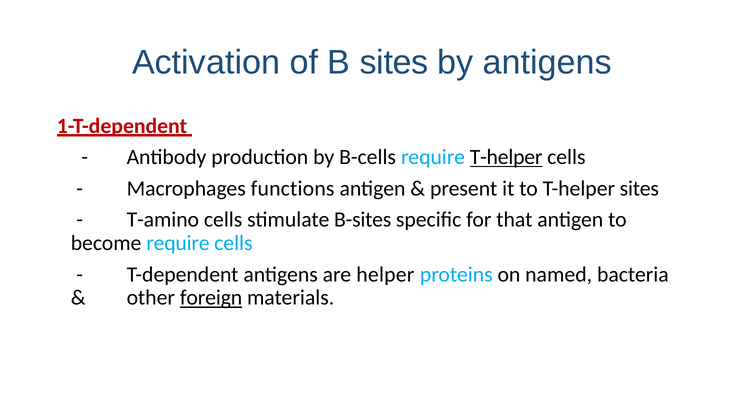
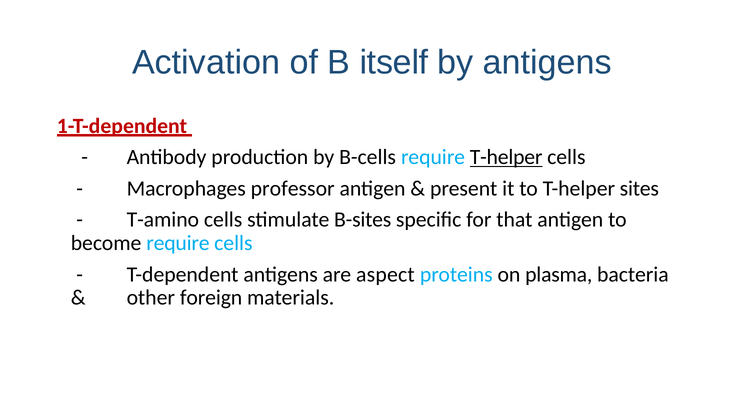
B sites: sites -> itself
functions: functions -> professor
helper: helper -> aspect
named: named -> plasma
foreign underline: present -> none
